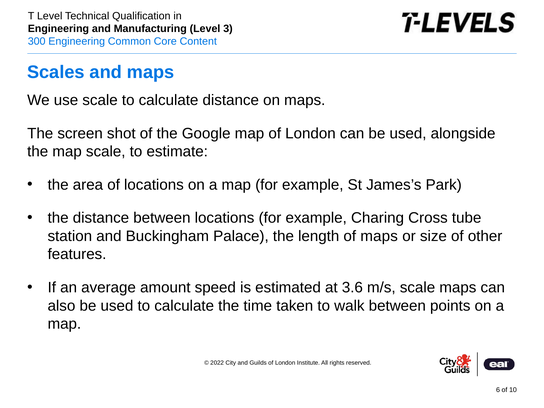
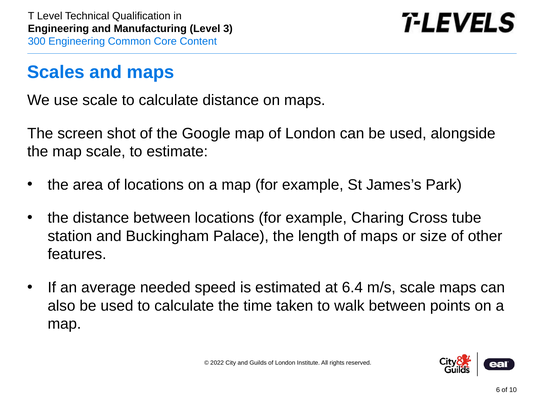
amount: amount -> needed
3.6: 3.6 -> 6.4
